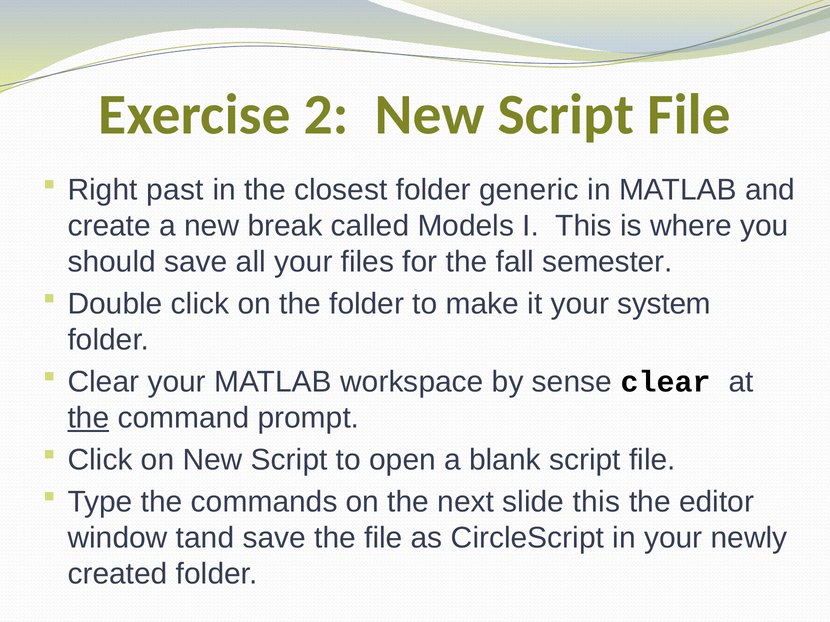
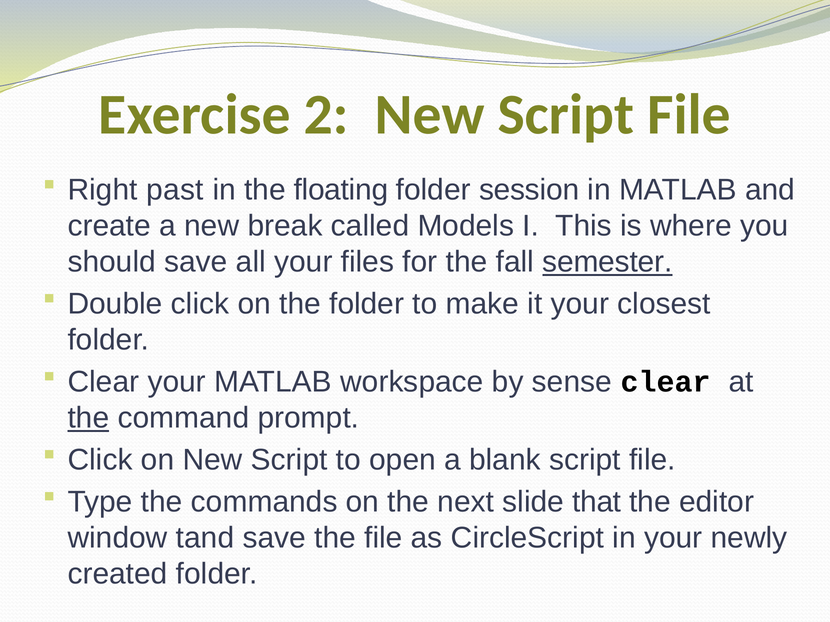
closest: closest -> floating
generic: generic -> session
semester underline: none -> present
system: system -> closest
slide this: this -> that
